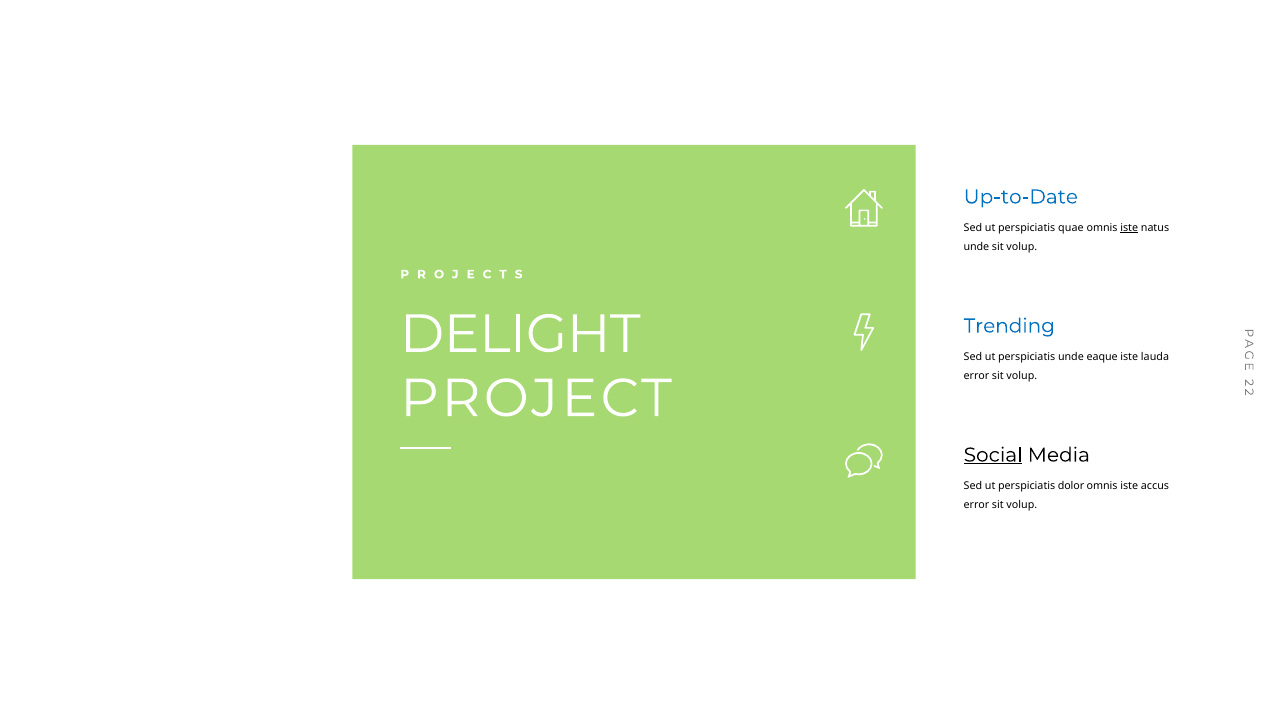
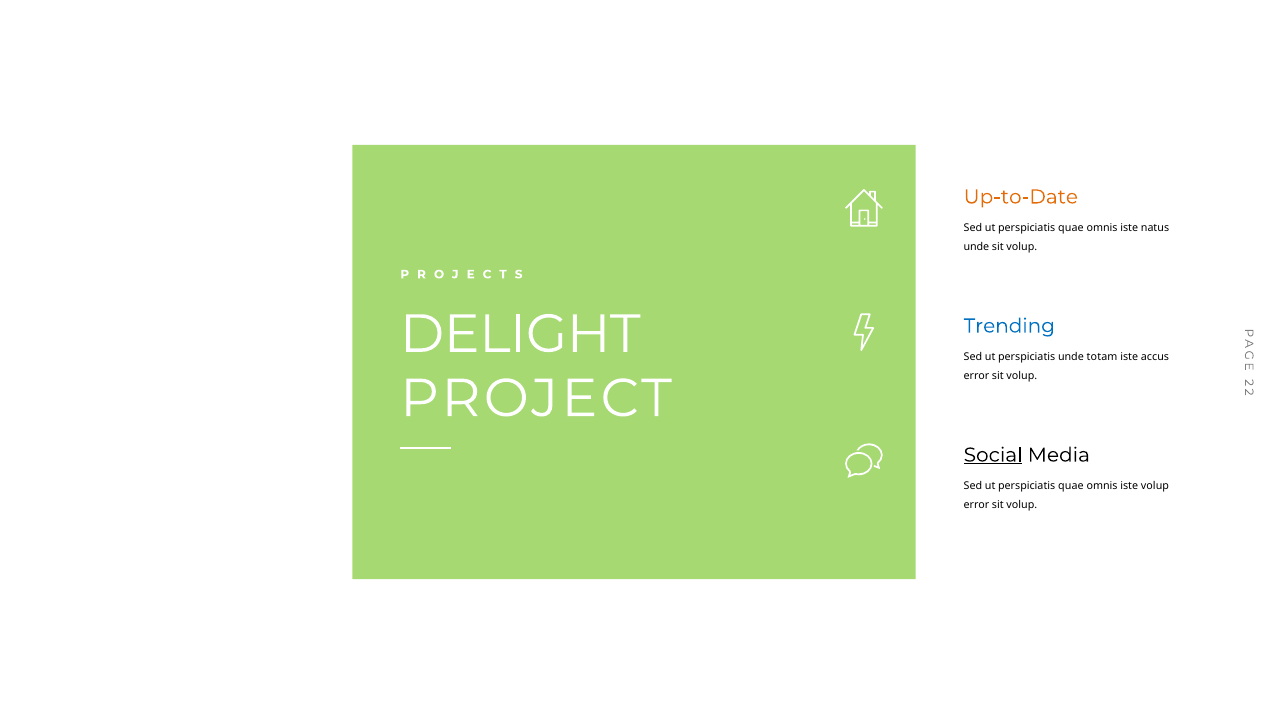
Up-to-Date colour: blue -> orange
iste at (1129, 228) underline: present -> none
eaque: eaque -> totam
lauda: lauda -> accus
dolor at (1071, 486): dolor -> quae
iste accus: accus -> volup
